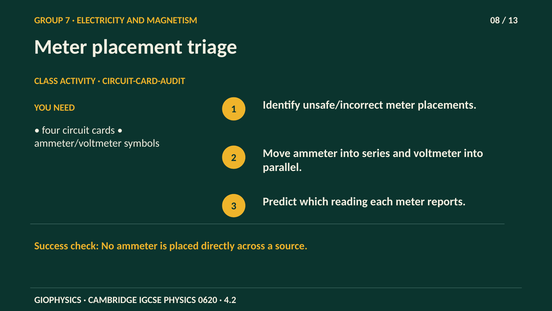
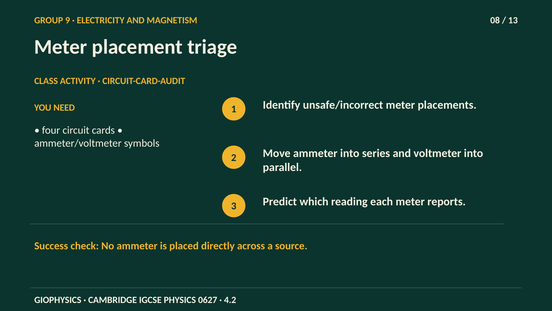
7: 7 -> 9
0620: 0620 -> 0627
